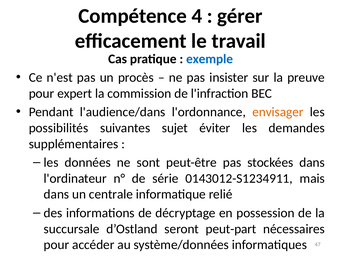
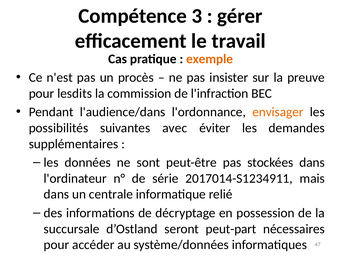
4: 4 -> 3
exemple colour: blue -> orange
expert: expert -> lesdits
sujet: sujet -> avec
0143012-S1234911: 0143012-S1234911 -> 2017014-S1234911
